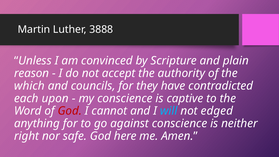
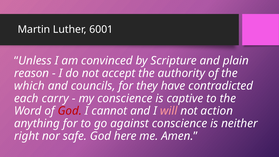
3888: 3888 -> 6001
upon: upon -> carry
will colour: light blue -> pink
edged: edged -> action
